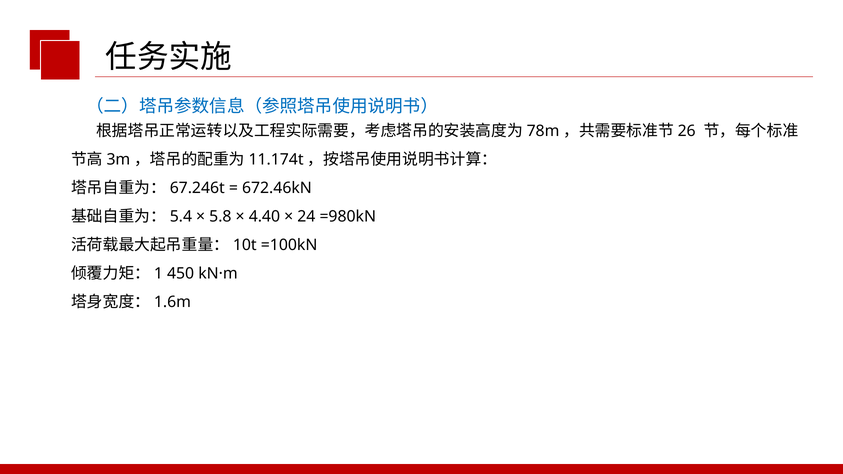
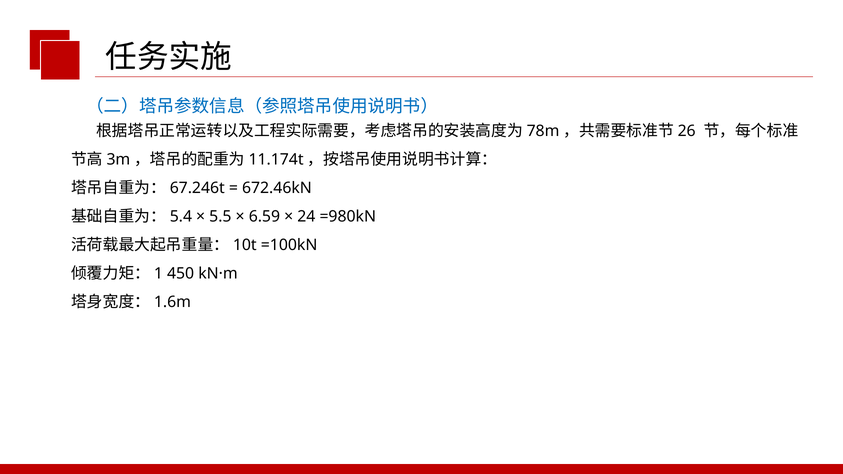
5.8: 5.8 -> 5.5
4.40: 4.40 -> 6.59
